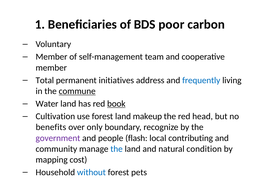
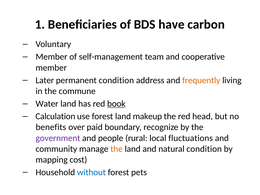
poor: poor -> have
Total: Total -> Later
permanent initiatives: initiatives -> condition
frequently colour: blue -> orange
commune underline: present -> none
Cultivation: Cultivation -> Calculation
only: only -> paid
flash: flash -> rural
contributing: contributing -> fluctuations
the at (117, 149) colour: blue -> orange
